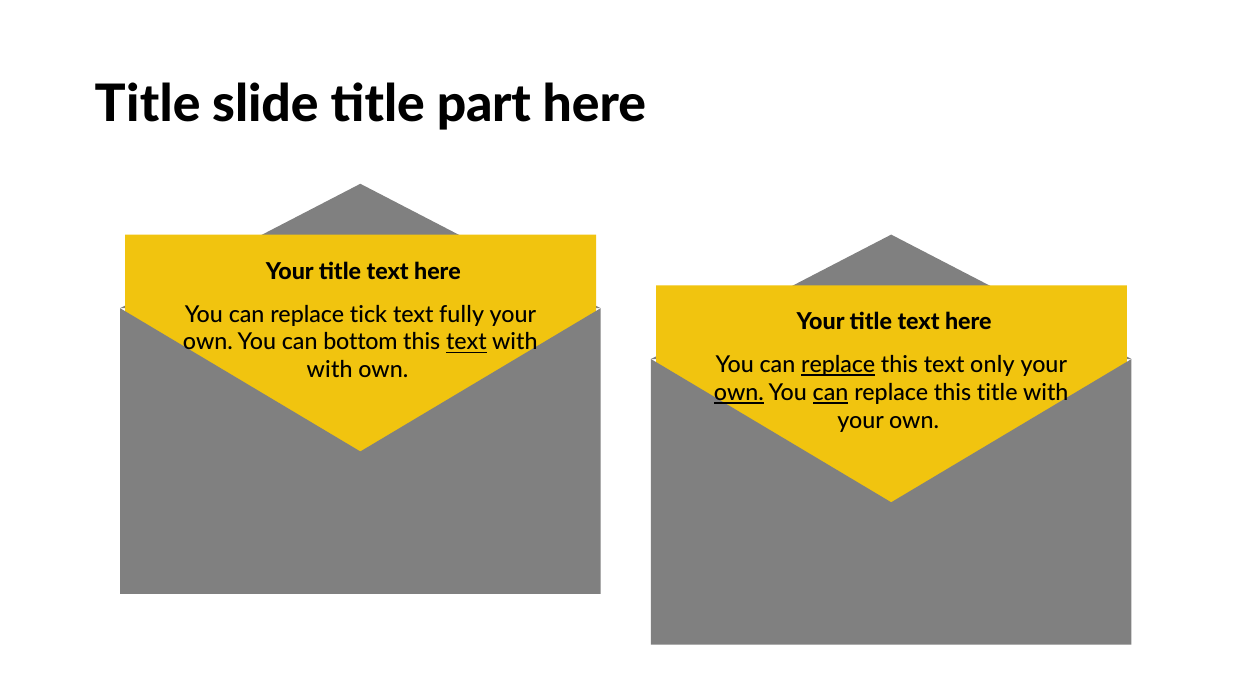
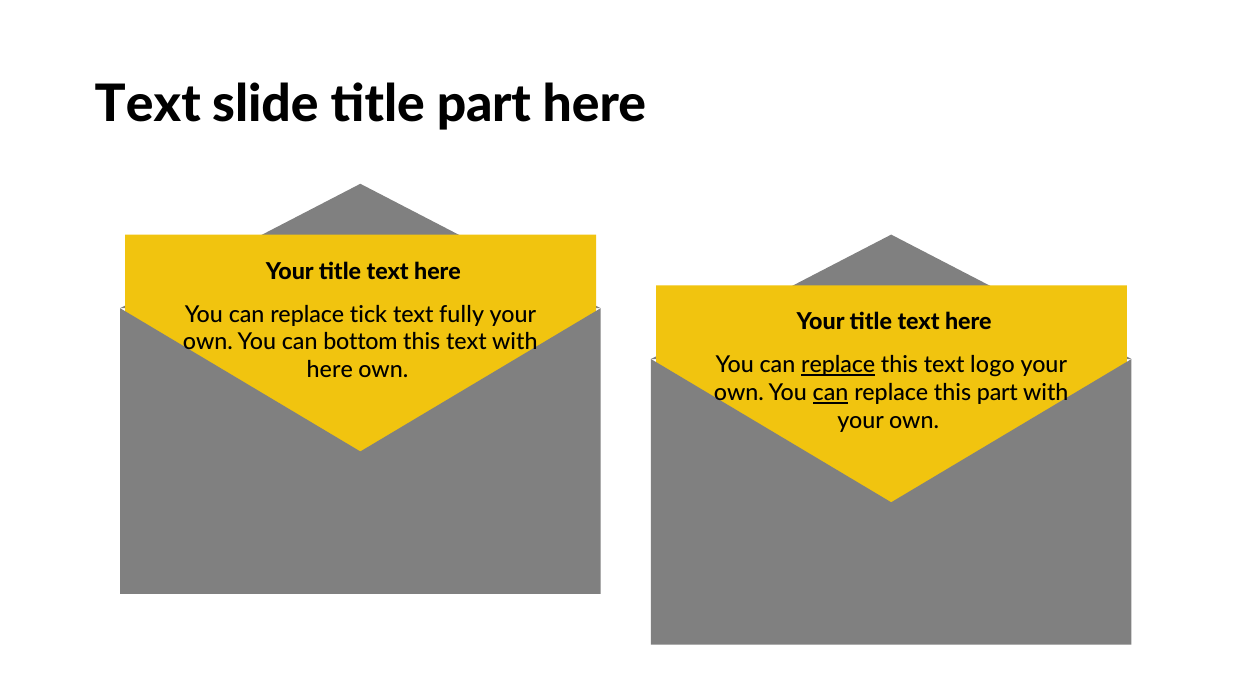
Title at (148, 104): Title -> Text
text at (466, 342) underline: present -> none
only: only -> logo
with at (330, 370): with -> here
own at (739, 393) underline: present -> none
this title: title -> part
